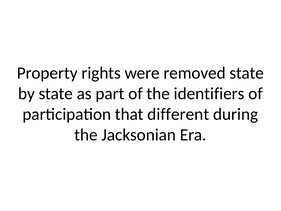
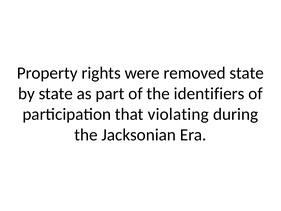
different: different -> violating
